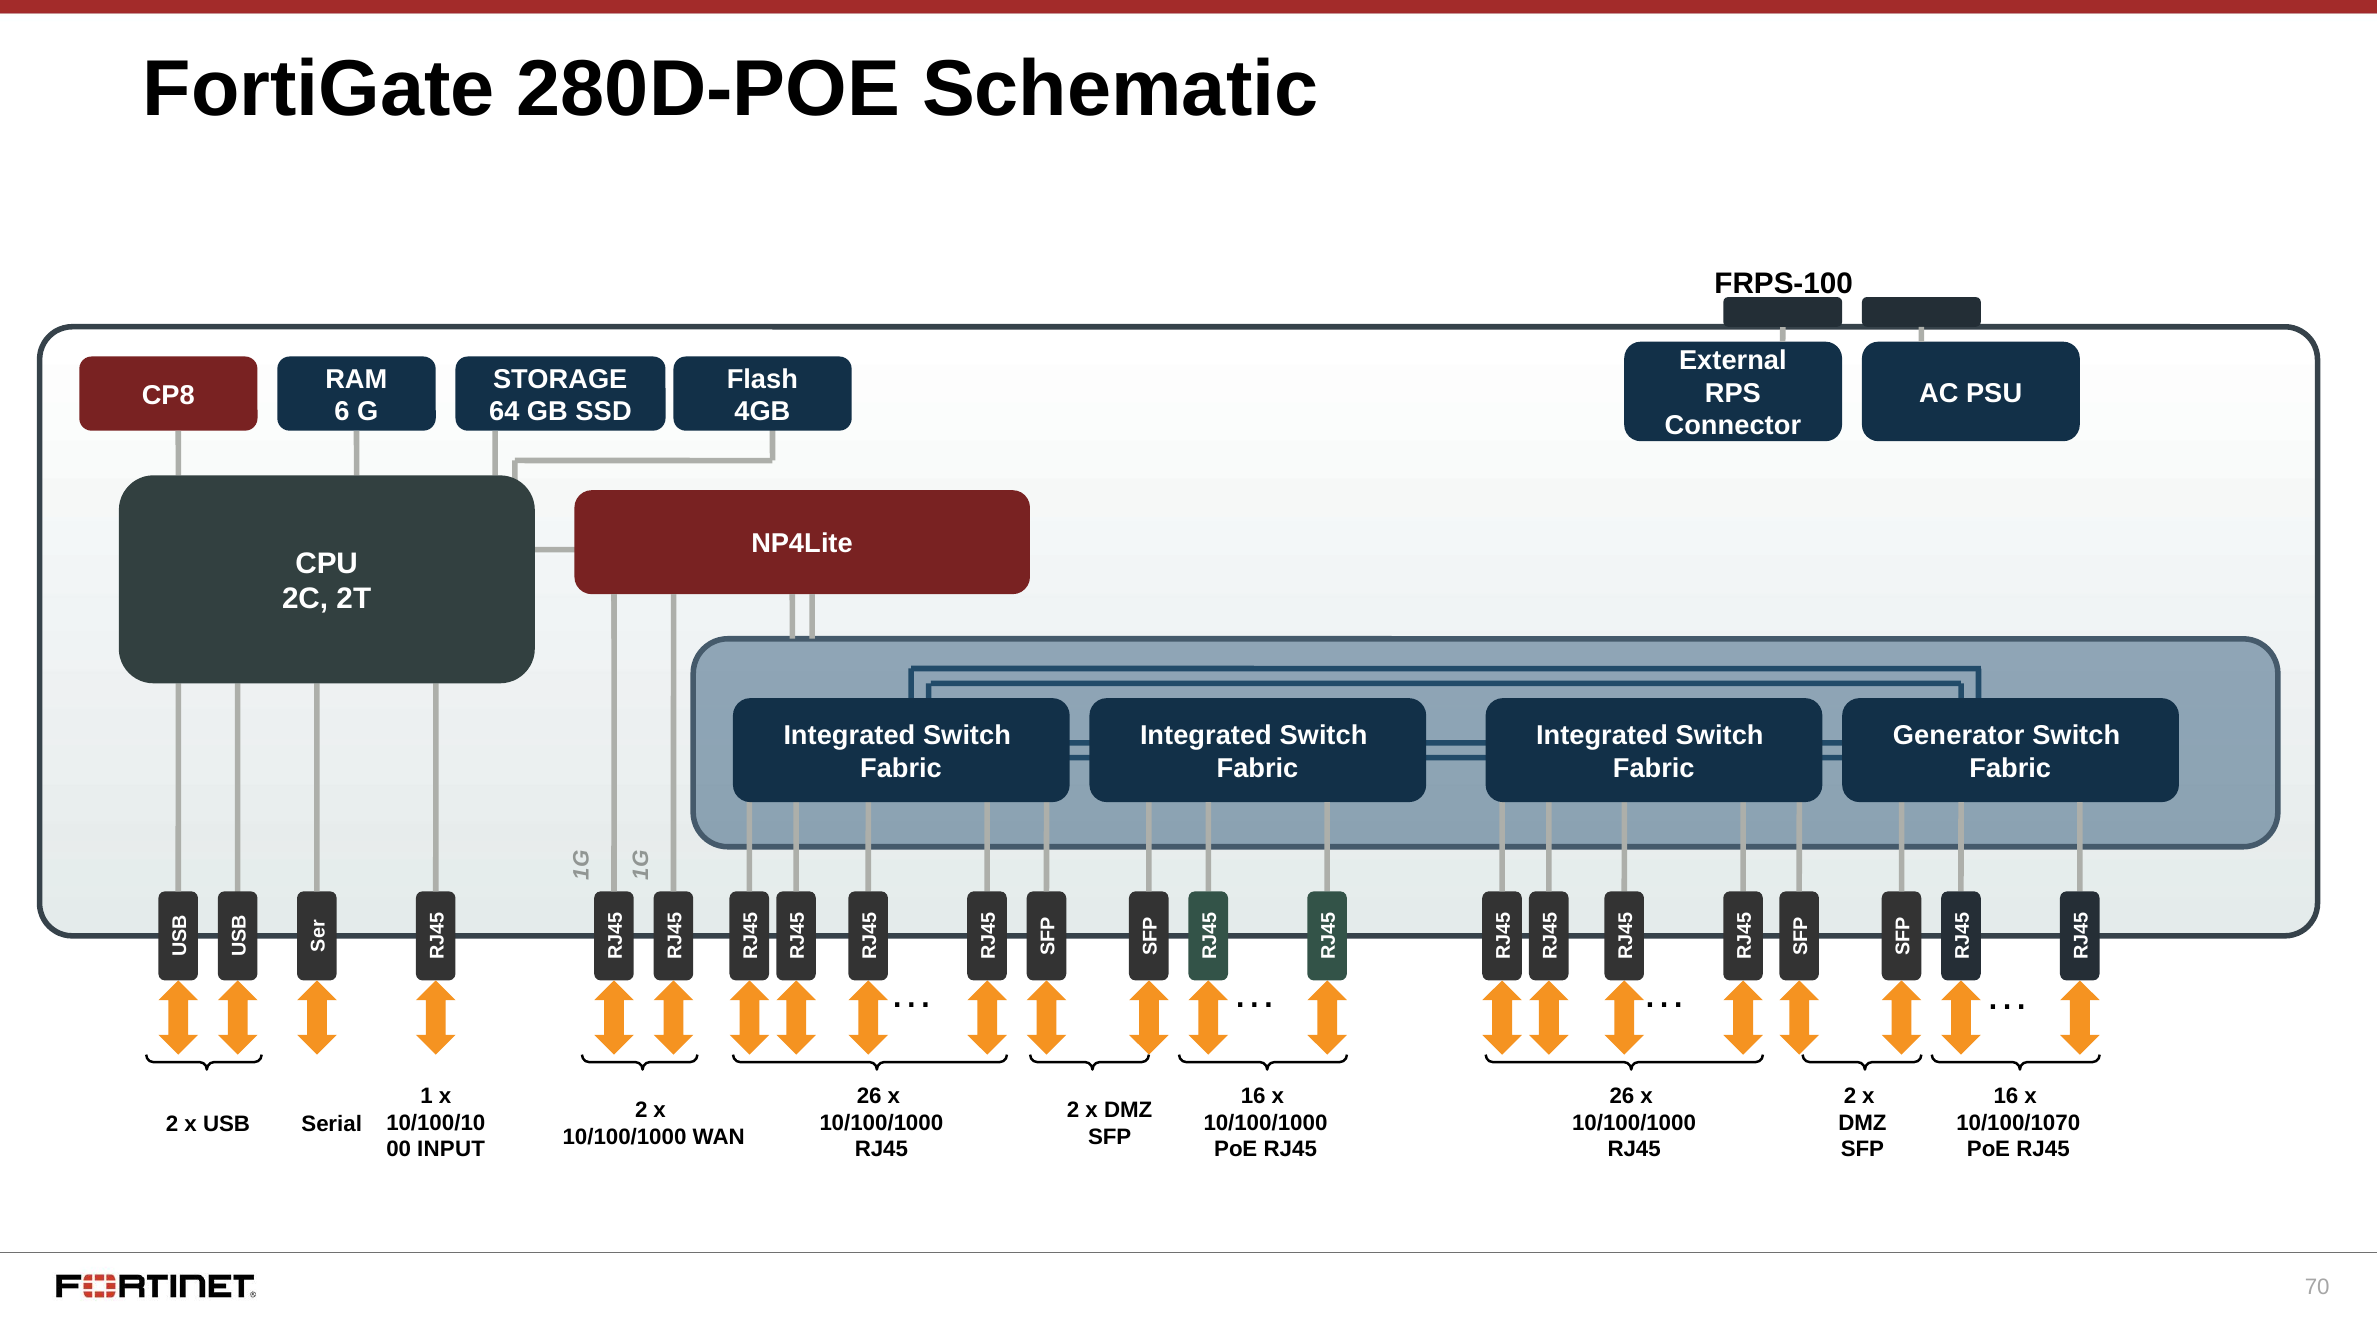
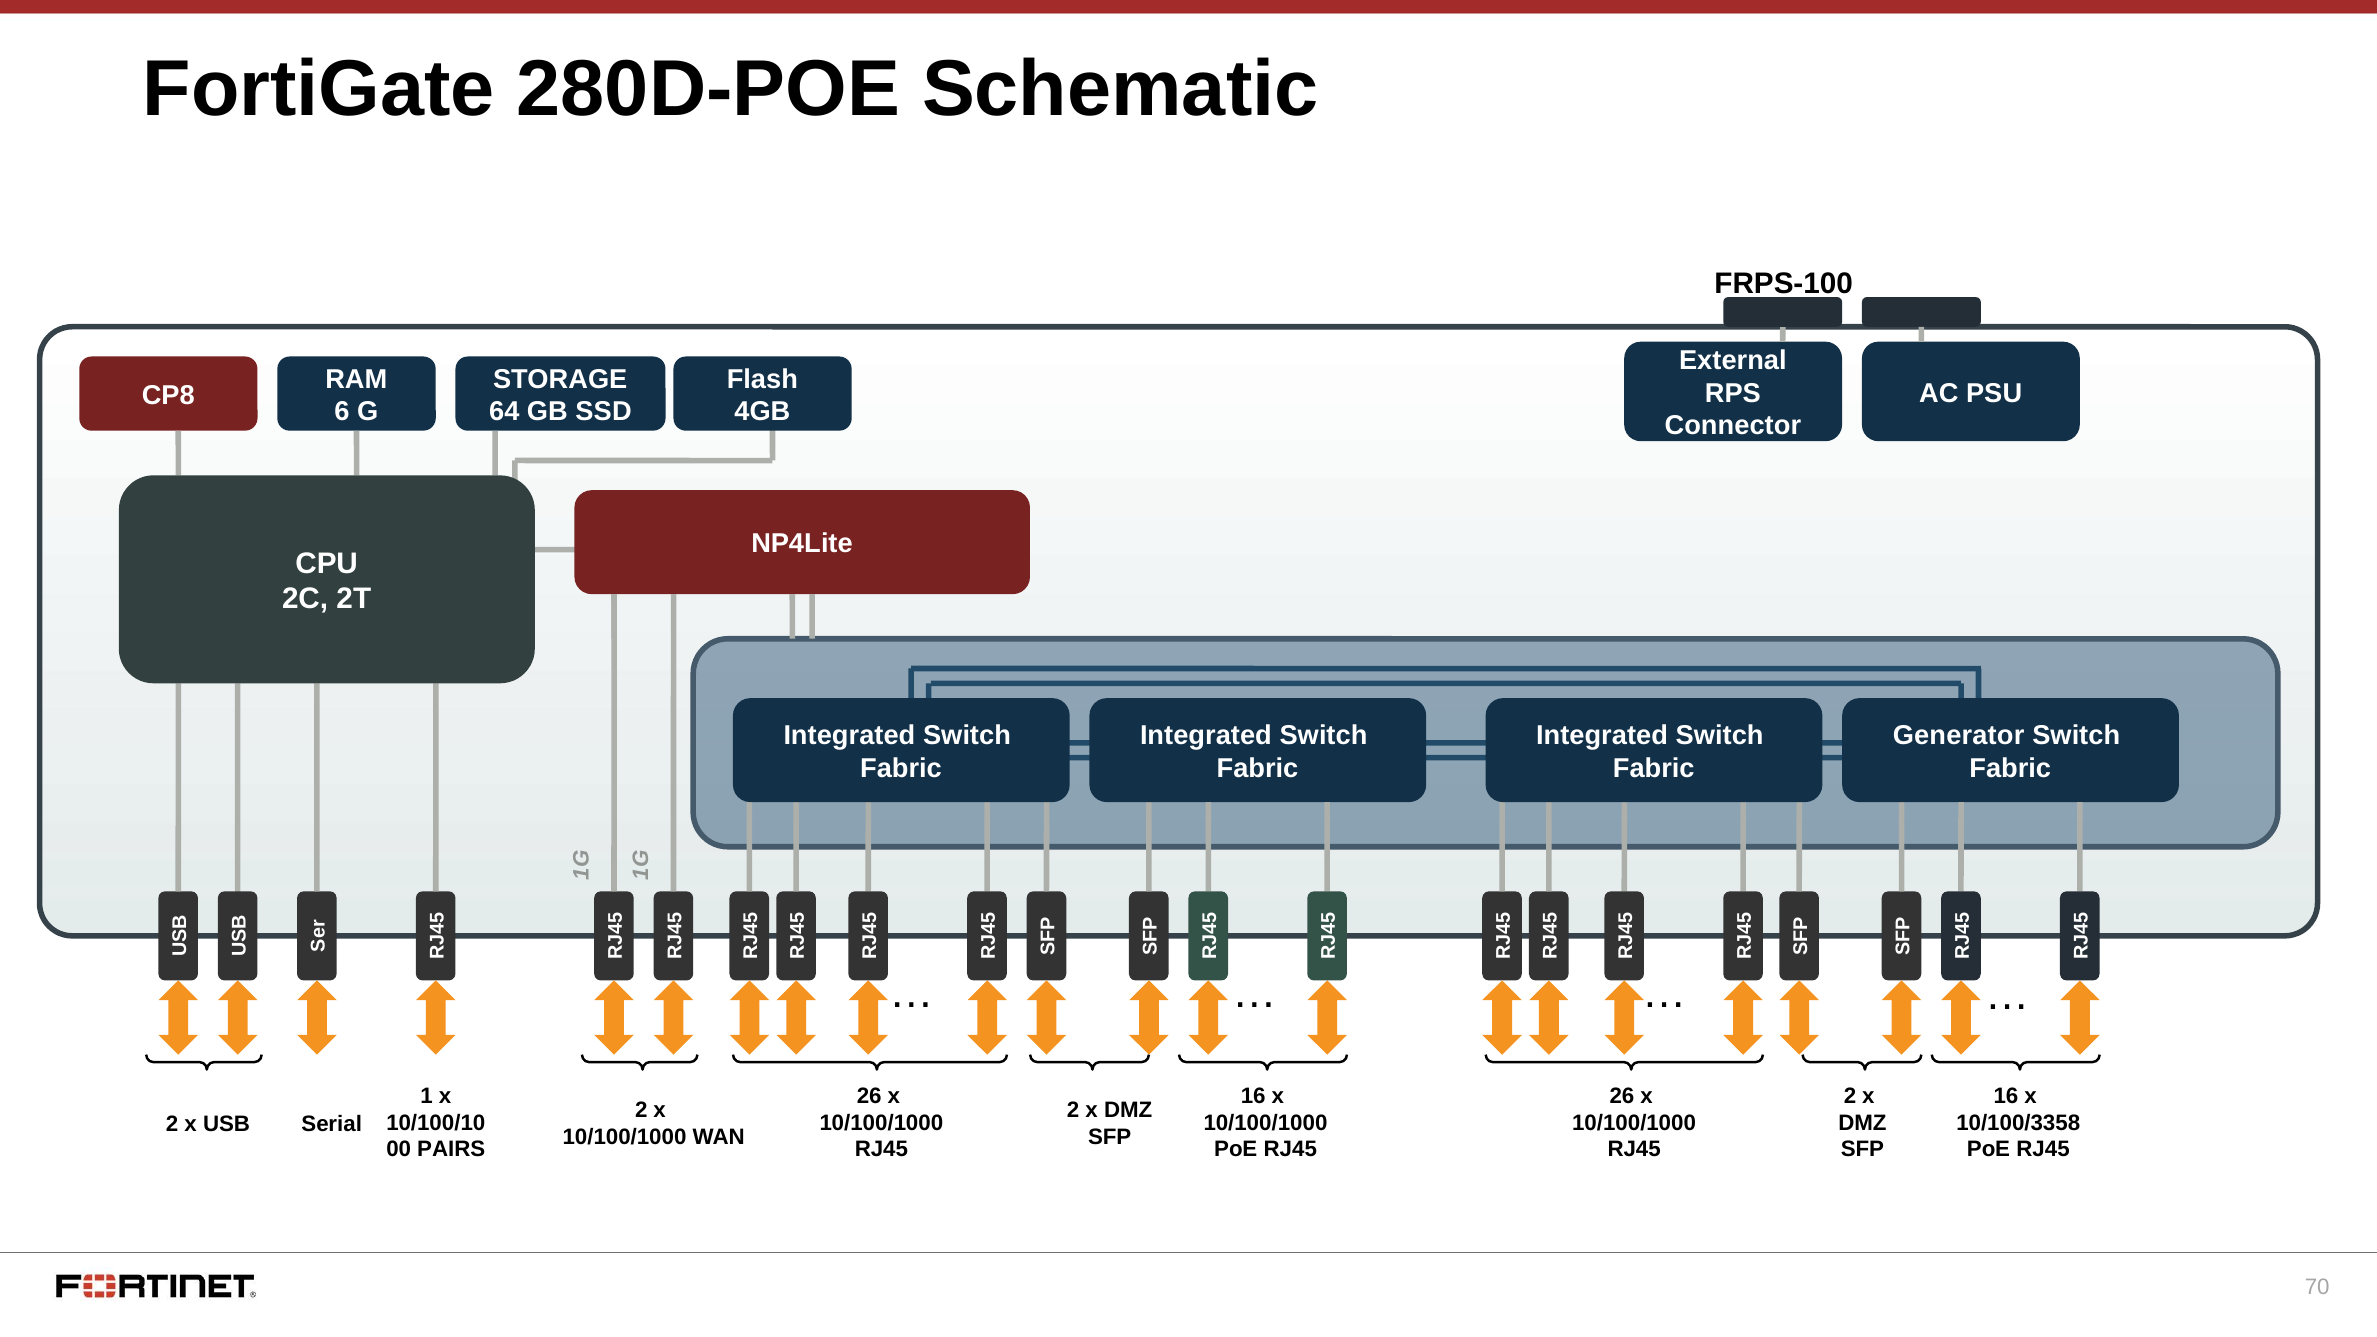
10/100/1070: 10/100/1070 -> 10/100/3358
INPUT: INPUT -> PAIRS
